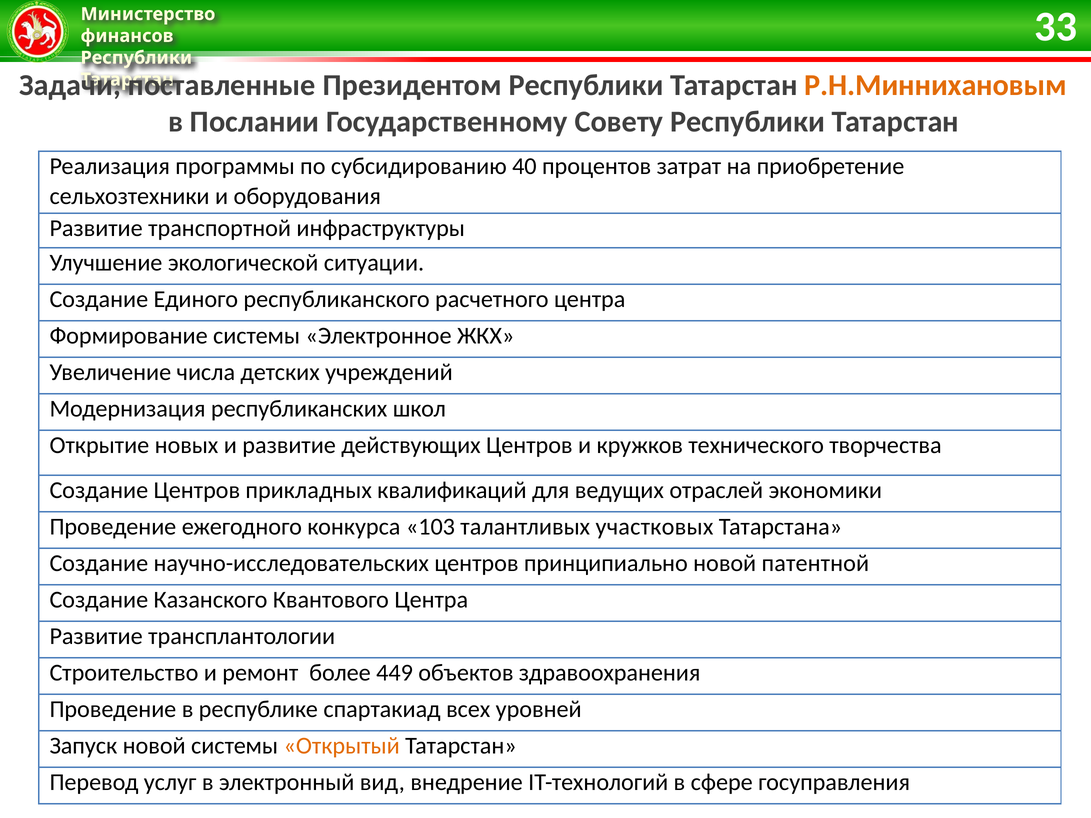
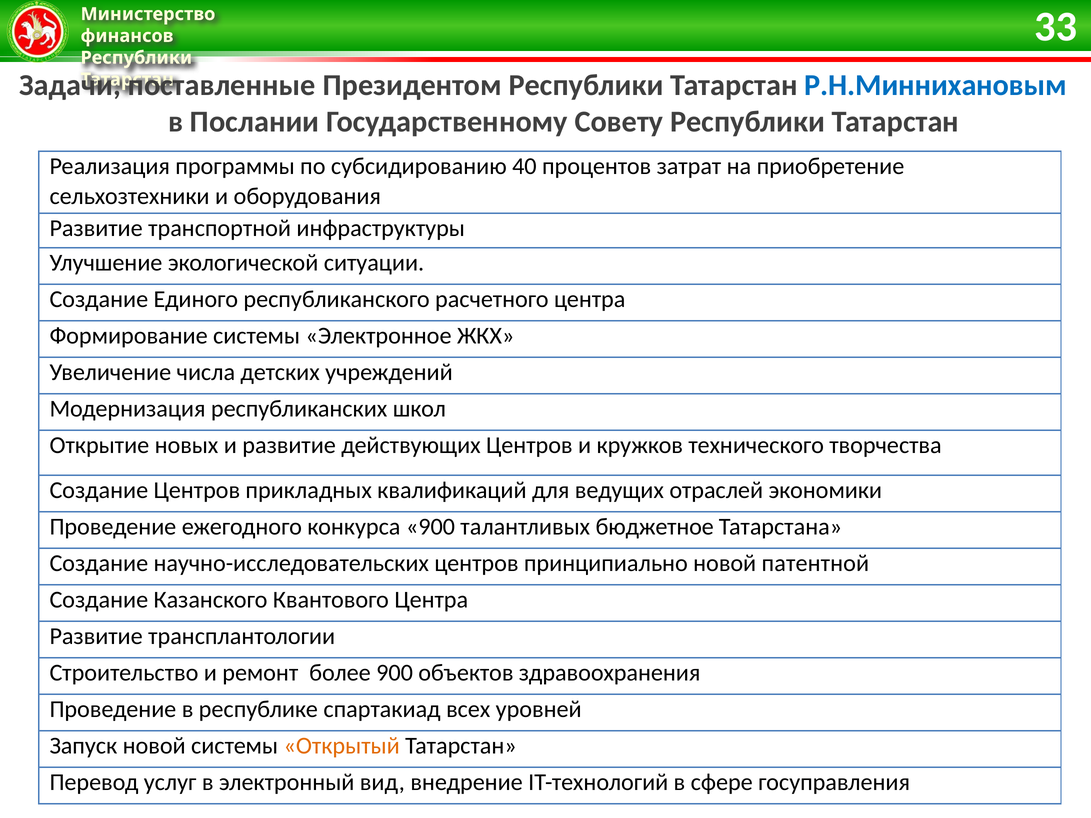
Р.Н.Миннихановым colour: orange -> blue
конкурса 103: 103 -> 900
участковых: участковых -> бюджетное
более 449: 449 -> 900
